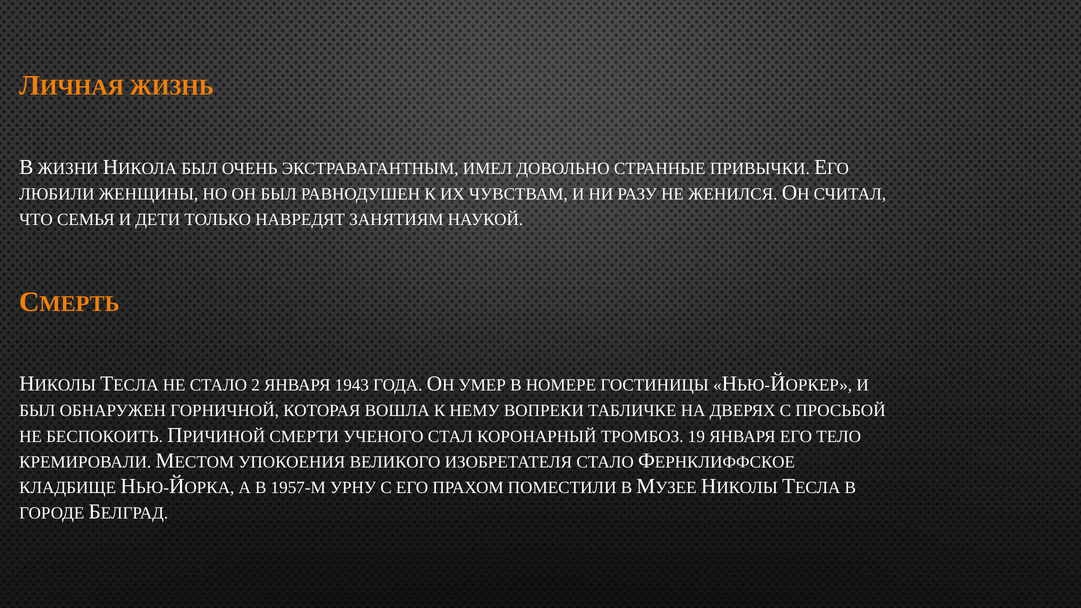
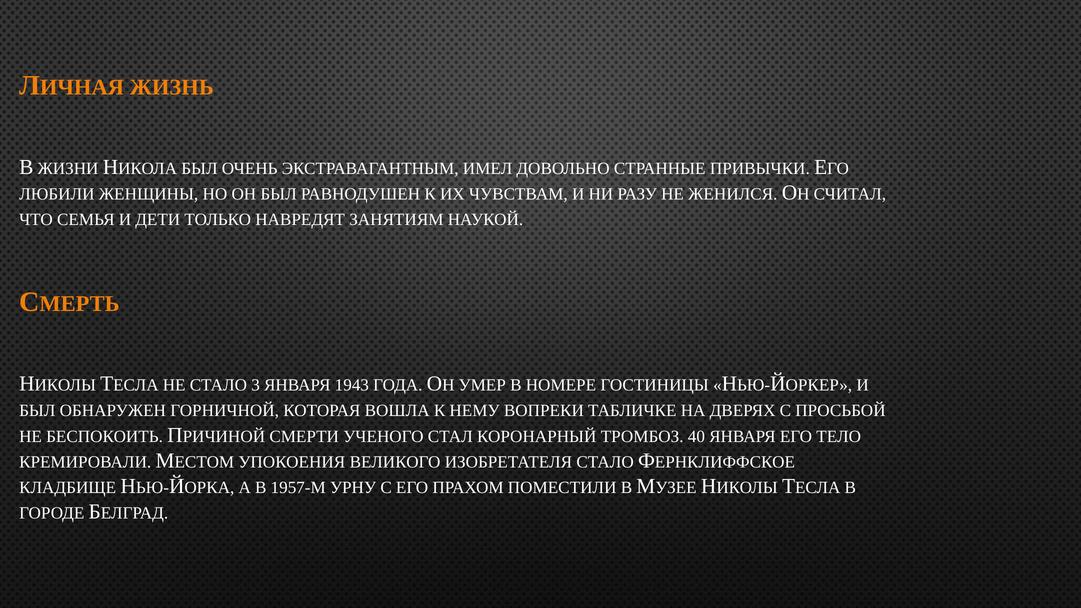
2: 2 -> 3
19: 19 -> 40
